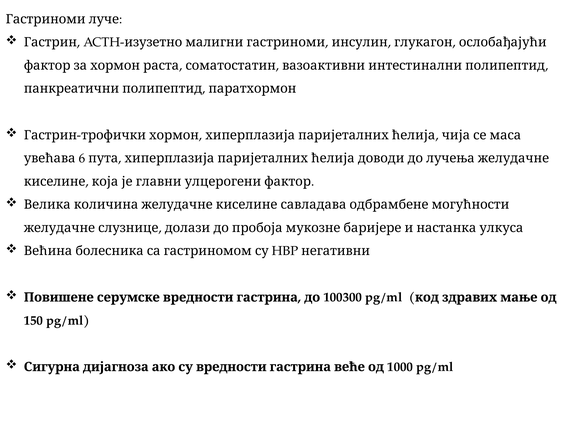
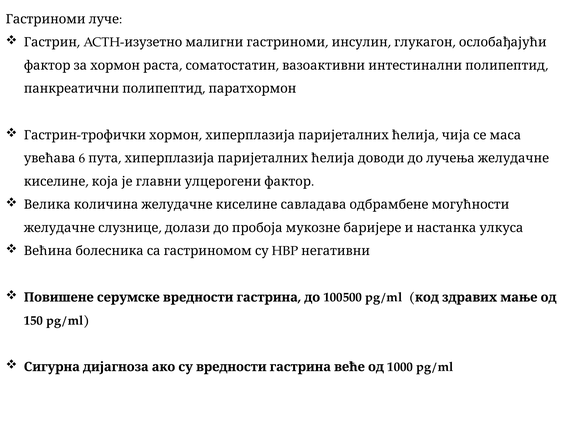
100300: 100300 -> 100500
